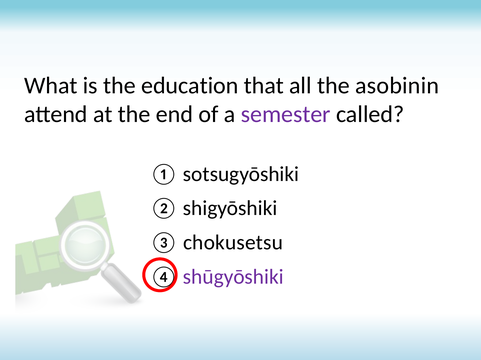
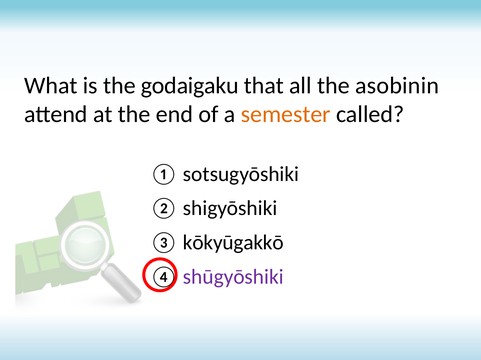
education: education -> godaigaku
semester colour: purple -> orange
chokusetsu: chokusetsu -> kōkyūgakkō
